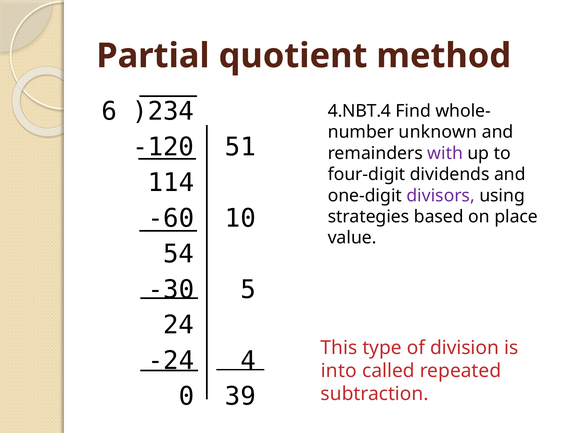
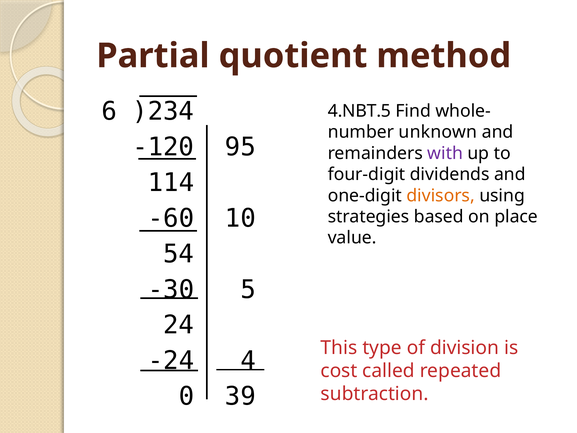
4.NBT.4: 4.NBT.4 -> 4.NBT.5
51: 51 -> 95
divisors colour: purple -> orange
into: into -> cost
